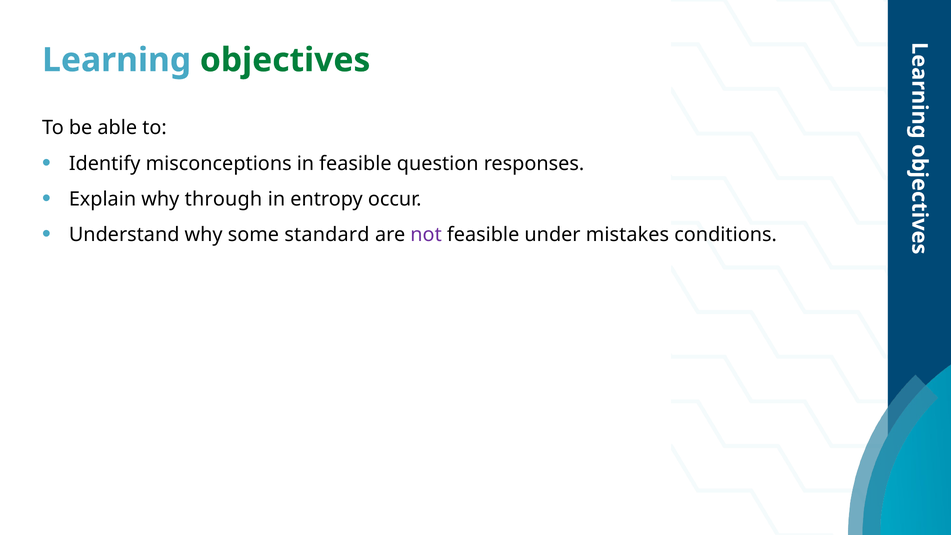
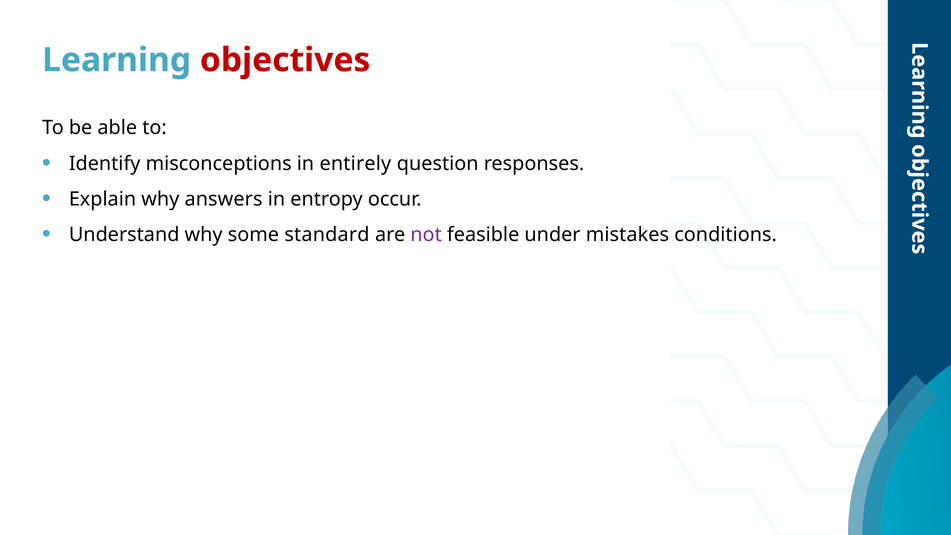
objectives colour: green -> red
in feasible: feasible -> entirely
through: through -> answers
